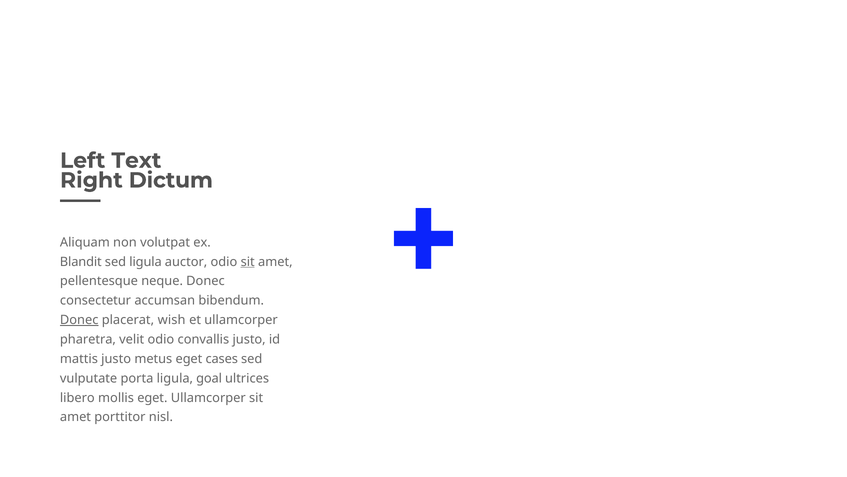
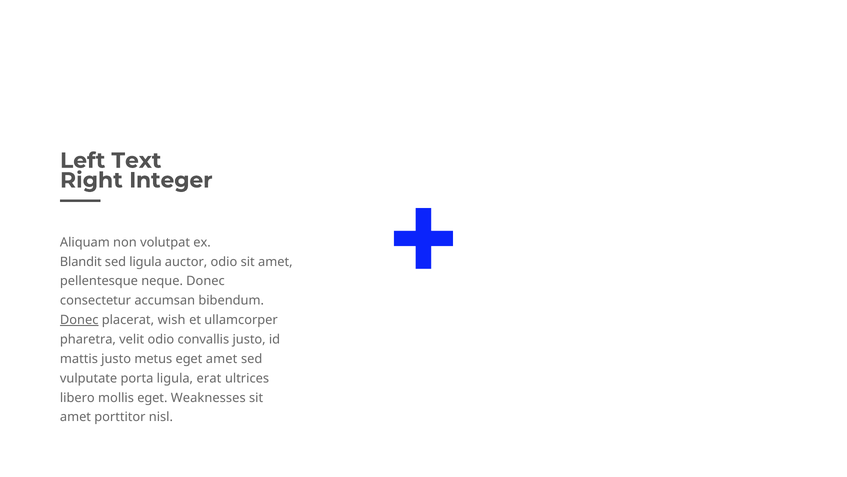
Dictum: Dictum -> Integer
sit at (248, 262) underline: present -> none
eget cases: cases -> amet
goal: goal -> erat
eget Ullamcorper: Ullamcorper -> Weaknesses
